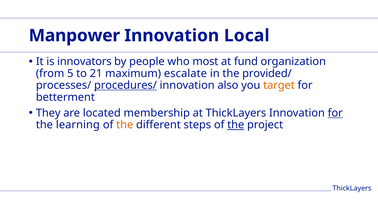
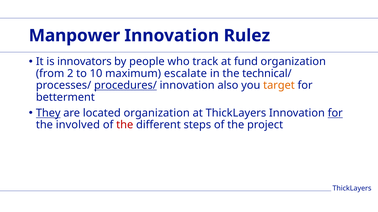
Local: Local -> Rulez
most: most -> track
5: 5 -> 2
21: 21 -> 10
provided/: provided/ -> technical/
They underline: none -> present
located membership: membership -> organization
learning: learning -> involved
the at (125, 125) colour: orange -> red
the at (236, 125) underline: present -> none
